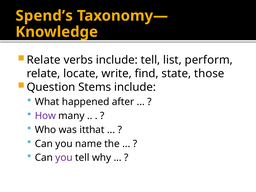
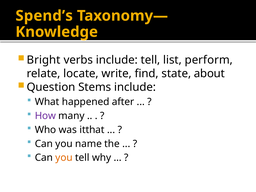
Relate at (44, 60): Relate -> Bright
those: those -> about
you at (64, 158) colour: purple -> orange
